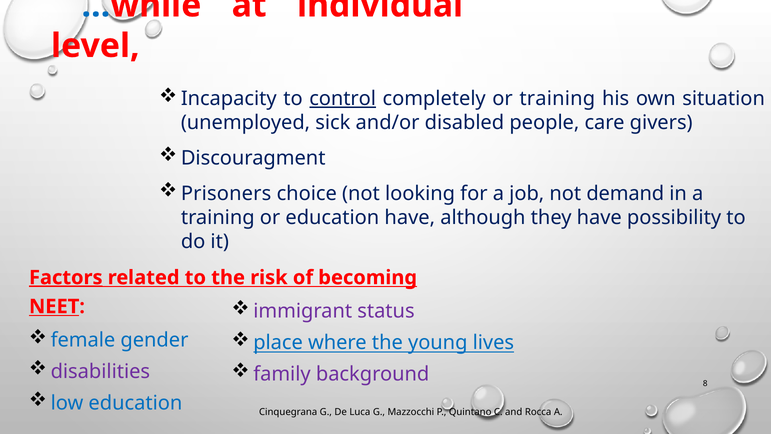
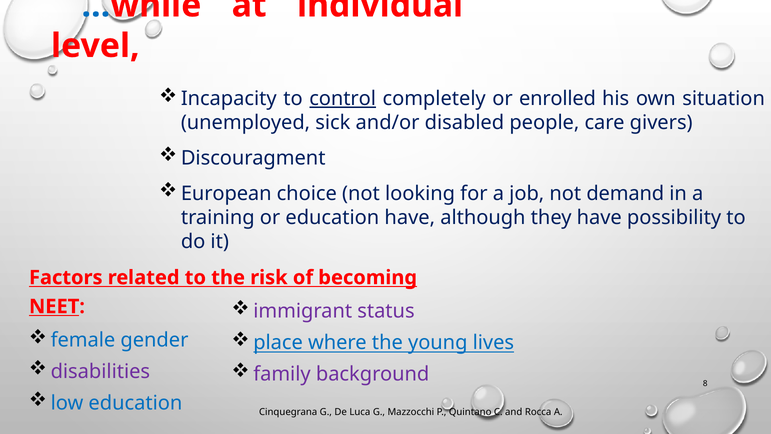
or training: training -> enrolled
Prisoners: Prisoners -> European
Factors underline: present -> none
